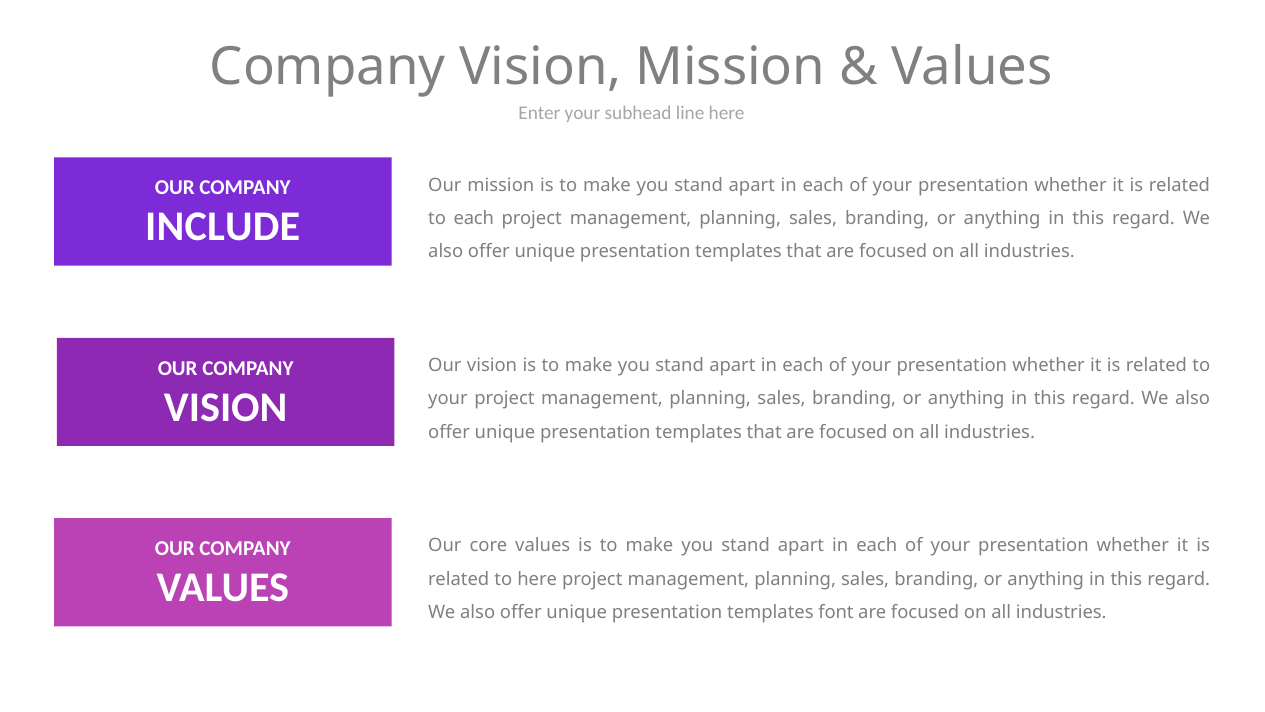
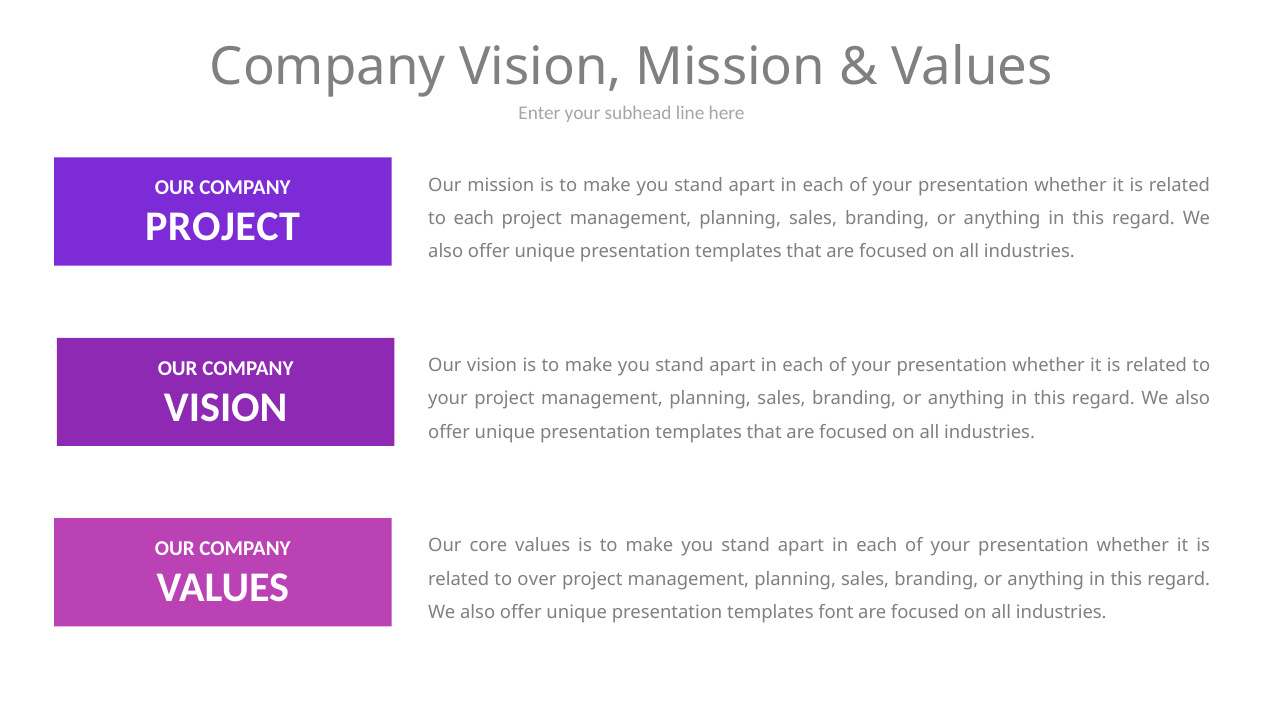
INCLUDE at (223, 227): INCLUDE -> PROJECT
to here: here -> over
